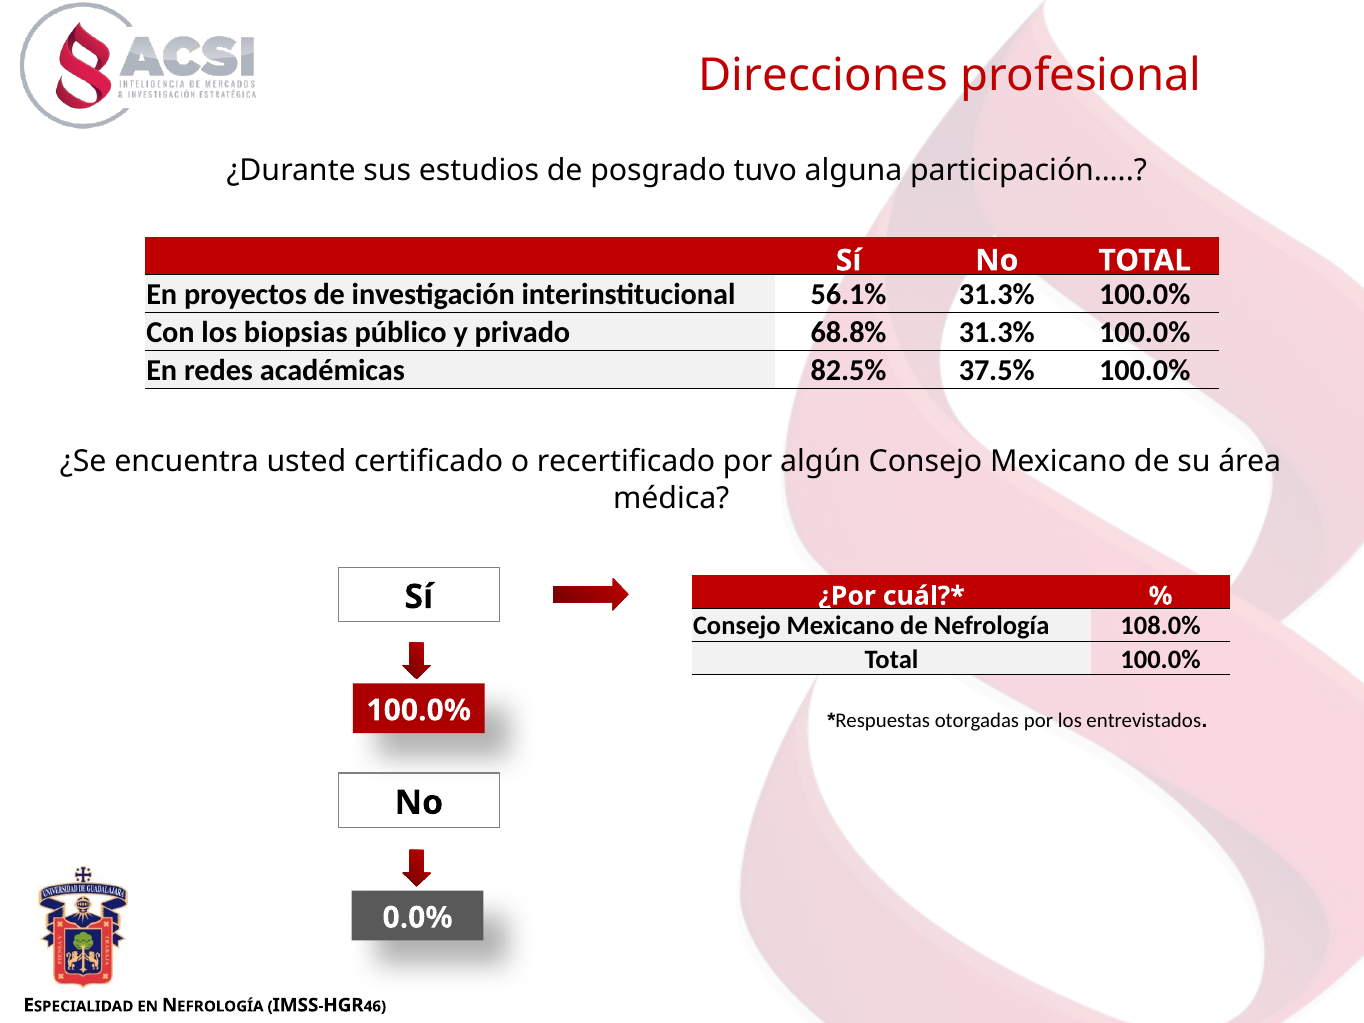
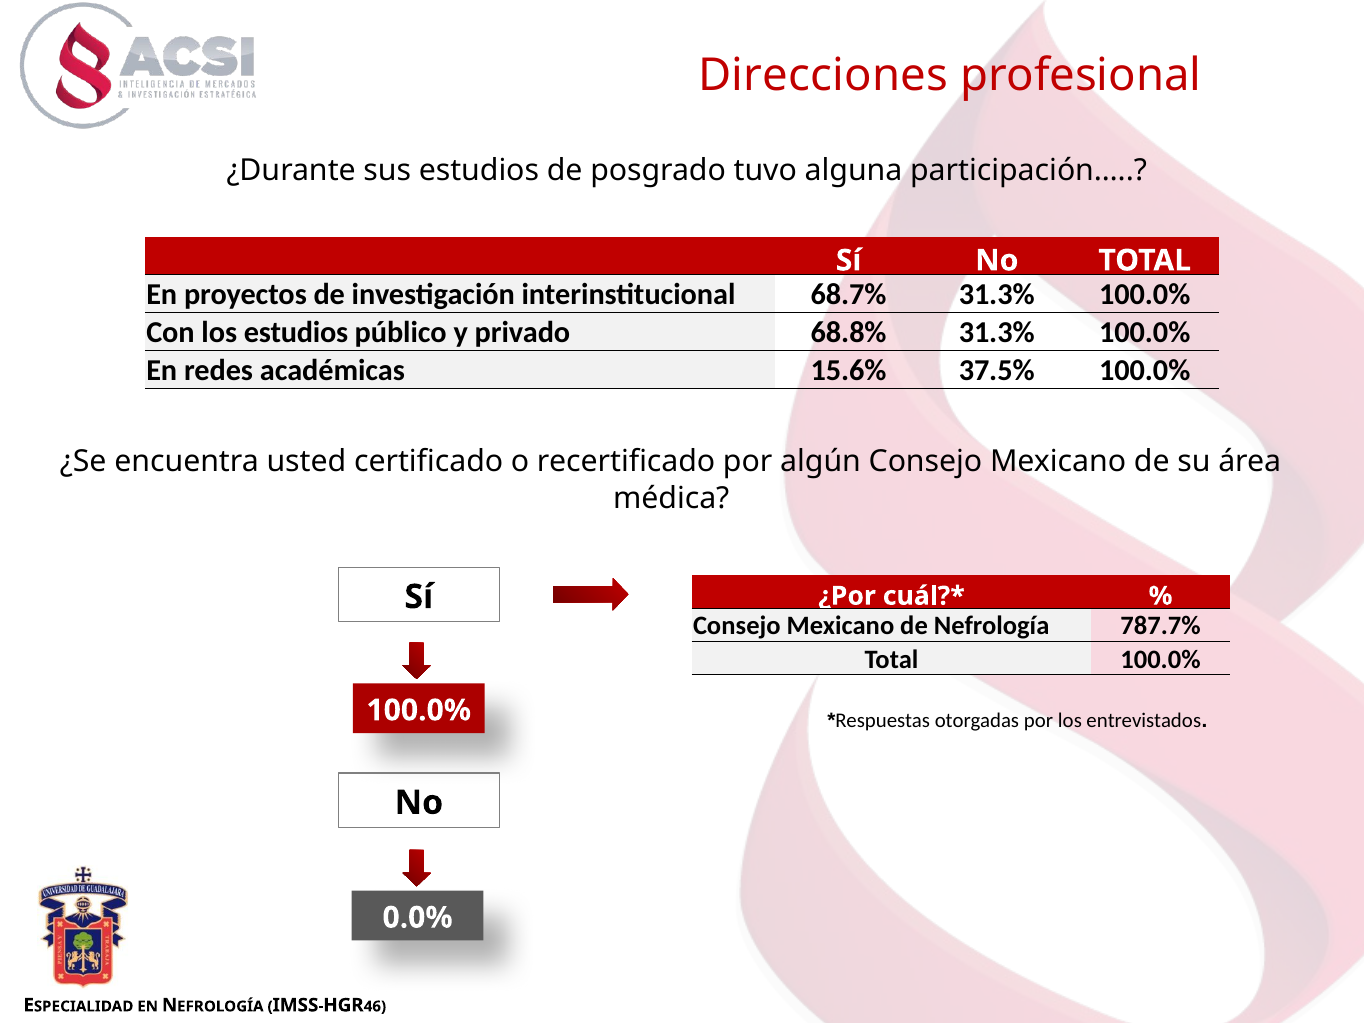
56.1%: 56.1% -> 68.7%
los biopsias: biopsias -> estudios
82.5%: 82.5% -> 15.6%
108.0%: 108.0% -> 787.7%
